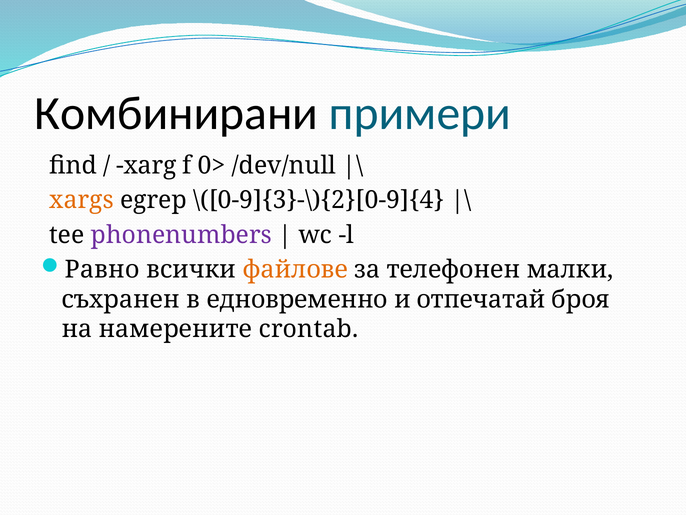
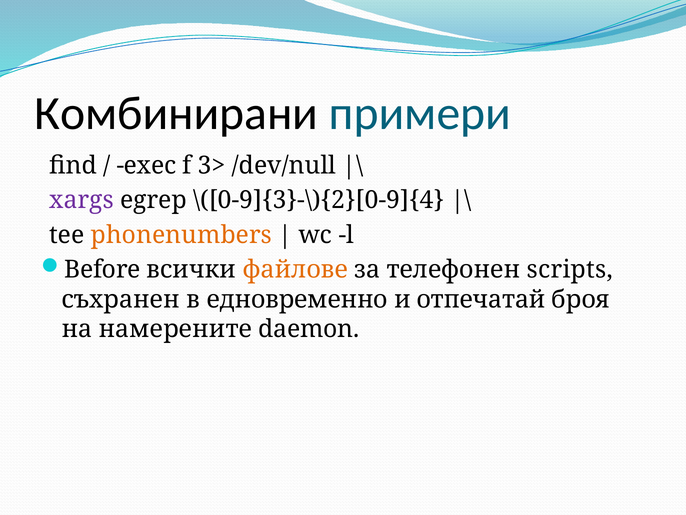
xarg: xarg -> exec
0>: 0> -> 3>
xargs colour: orange -> purple
phonenumbers colour: purple -> orange
Равно: Равно -> Before
малки: малки -> scripts
crontab: crontab -> daemon
